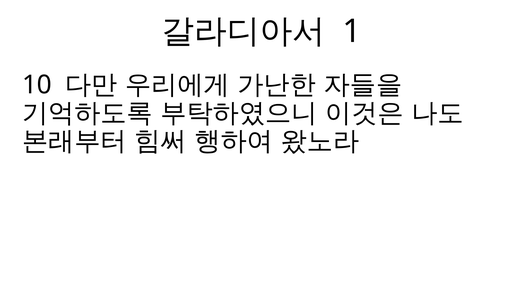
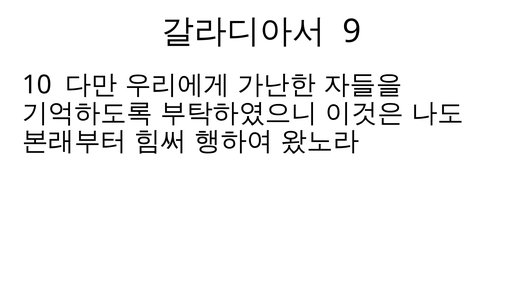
1: 1 -> 9
